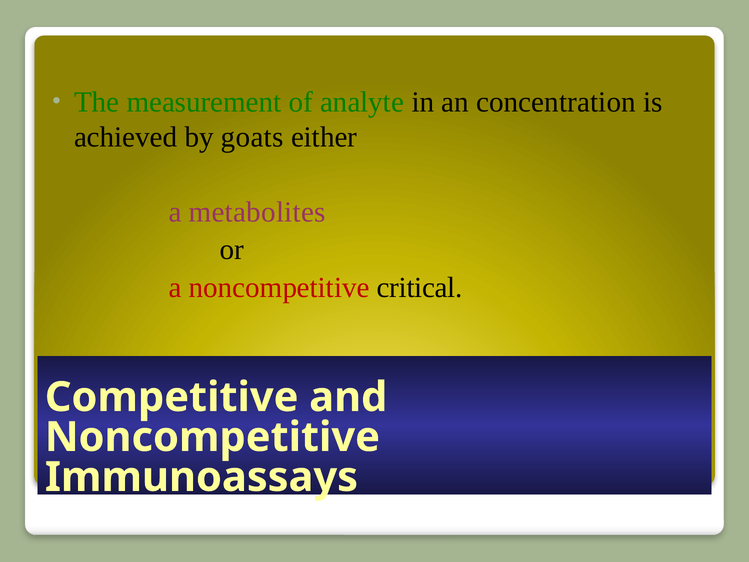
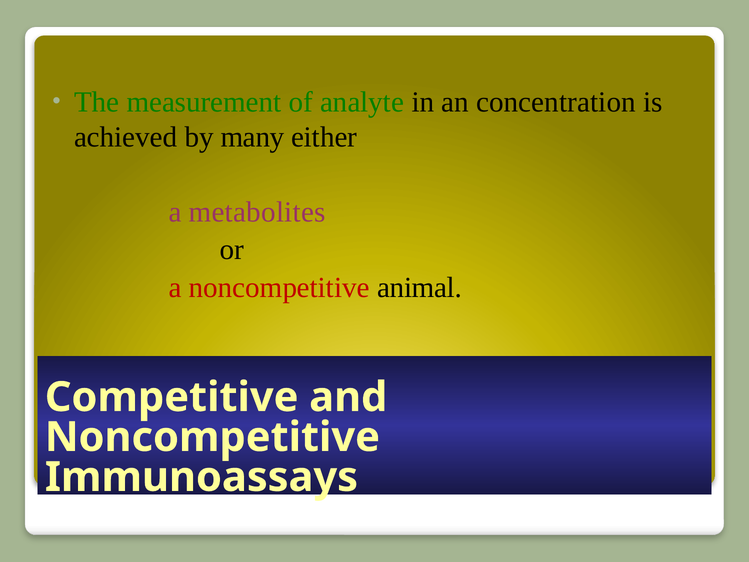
goats: goats -> many
critical: critical -> animal
